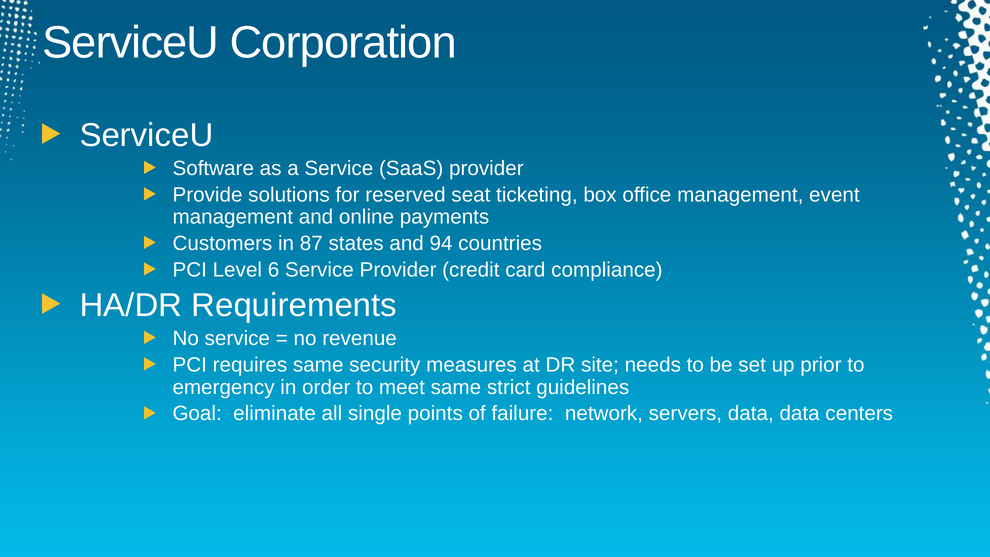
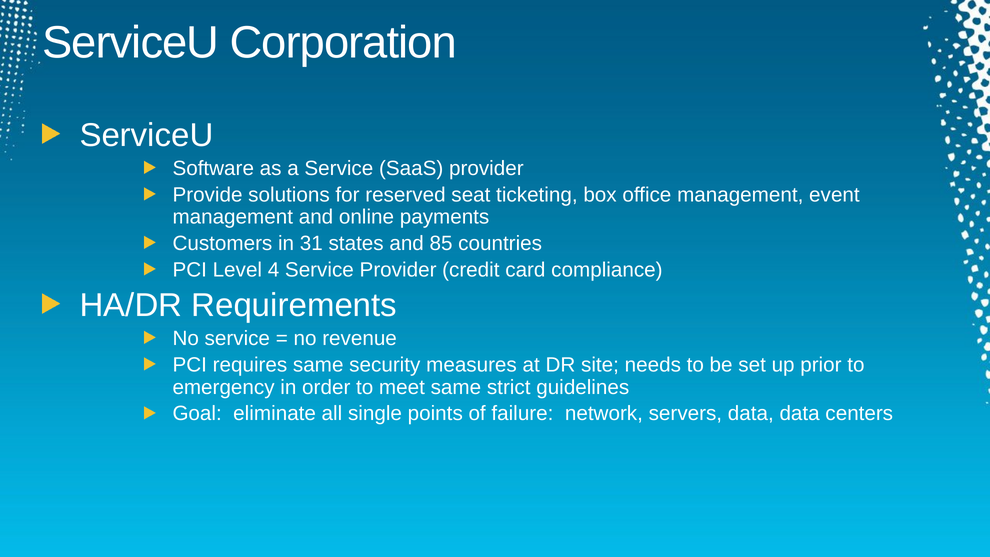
87: 87 -> 31
94: 94 -> 85
6: 6 -> 4
